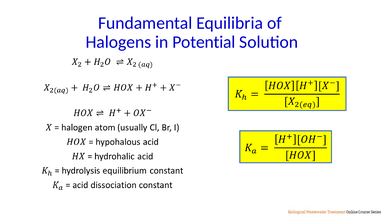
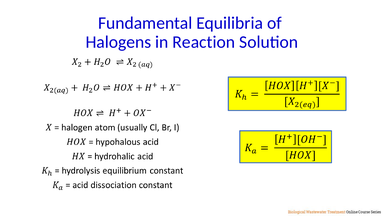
Potential: Potential -> Reaction
